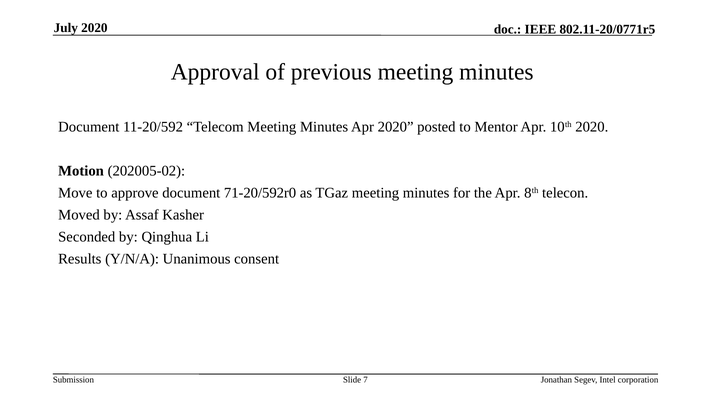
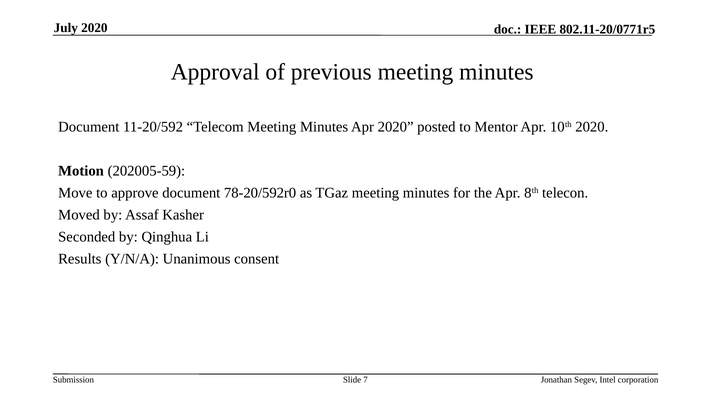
202005-02: 202005-02 -> 202005-59
71-20/592r0: 71-20/592r0 -> 78-20/592r0
